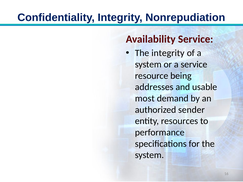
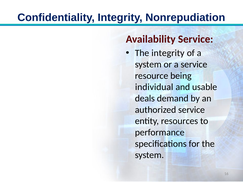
addresses: addresses -> individual
most: most -> deals
authorized sender: sender -> service
